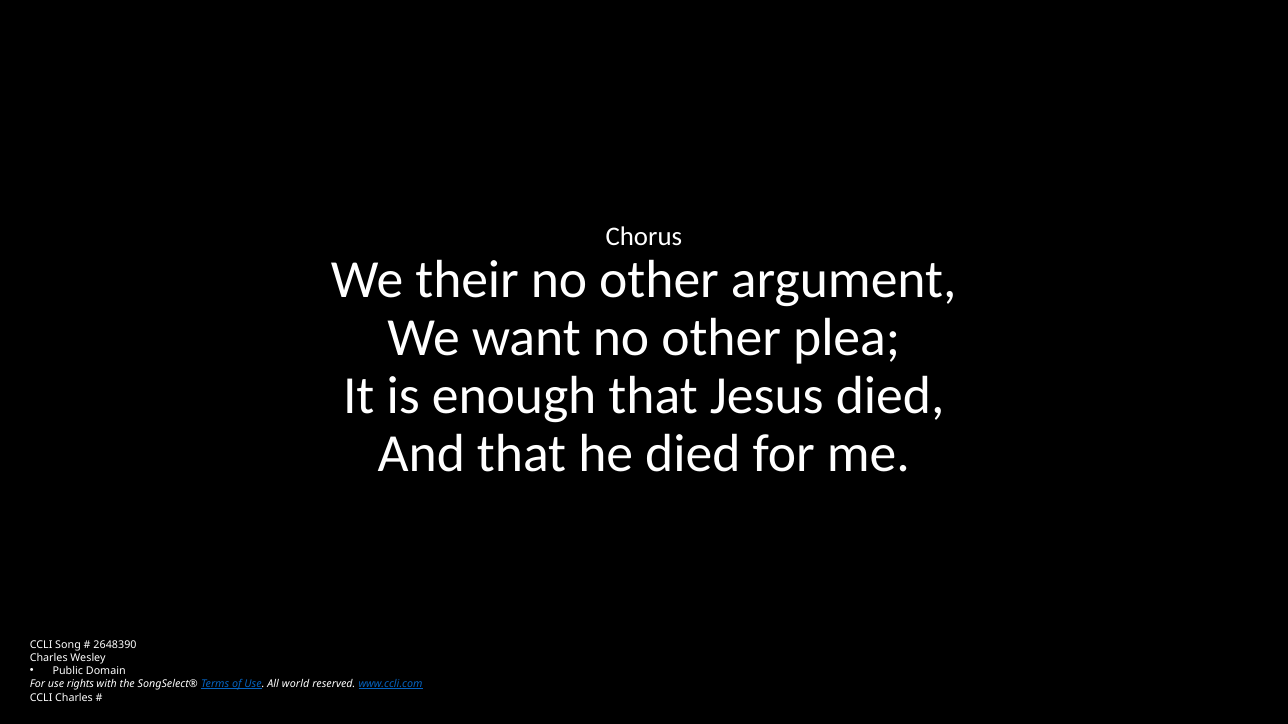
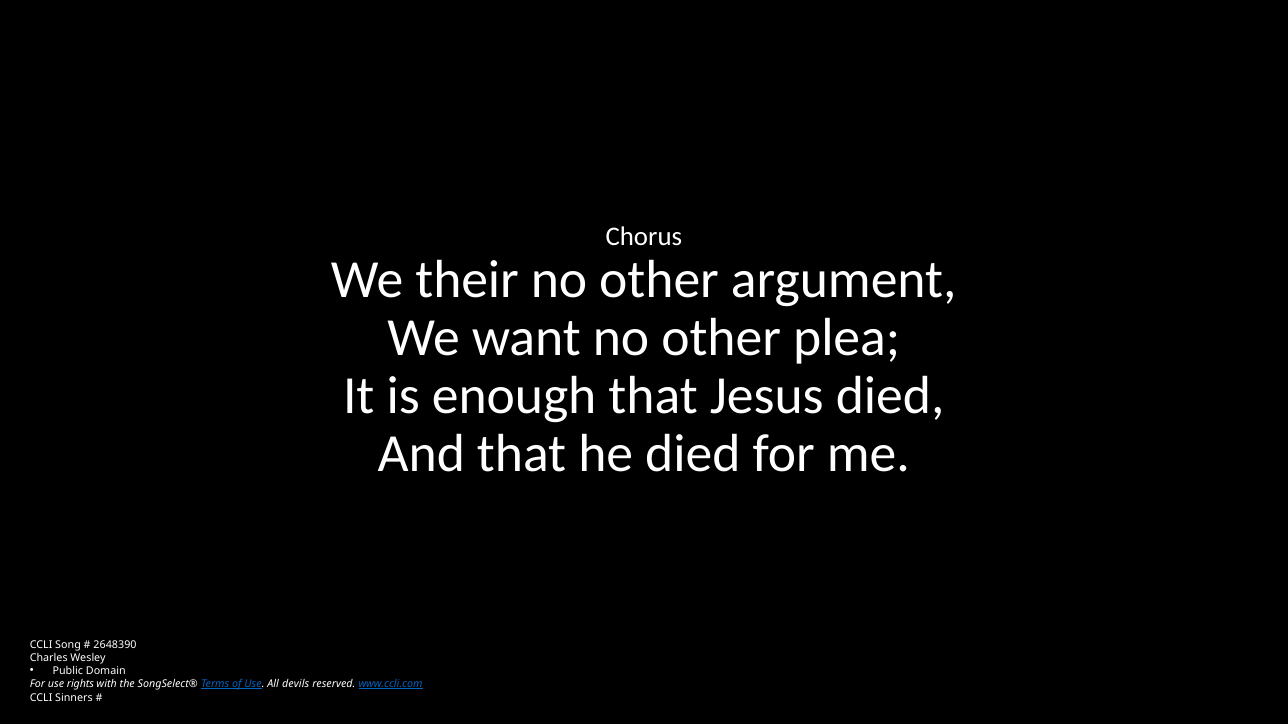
world: world -> devils
CCLI Charles: Charles -> Sinners
